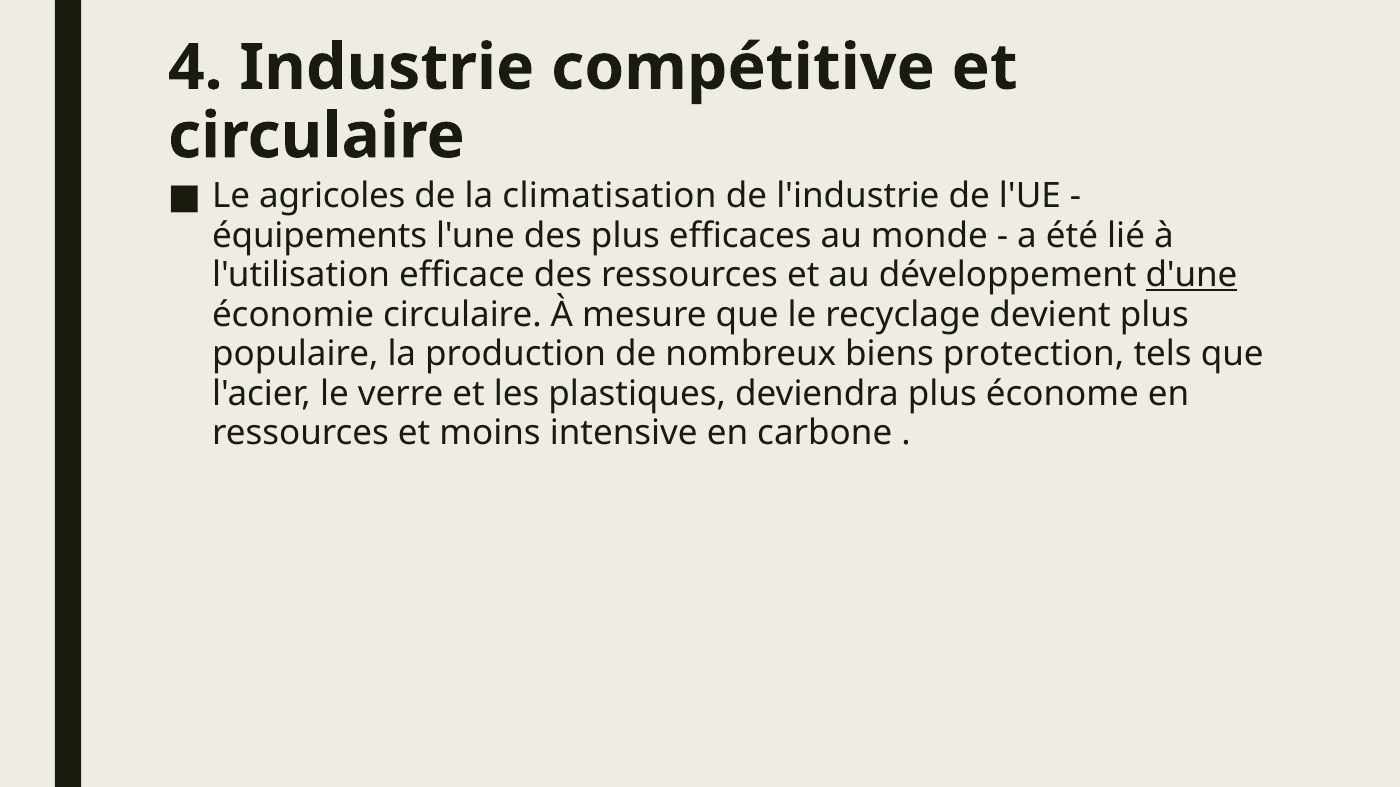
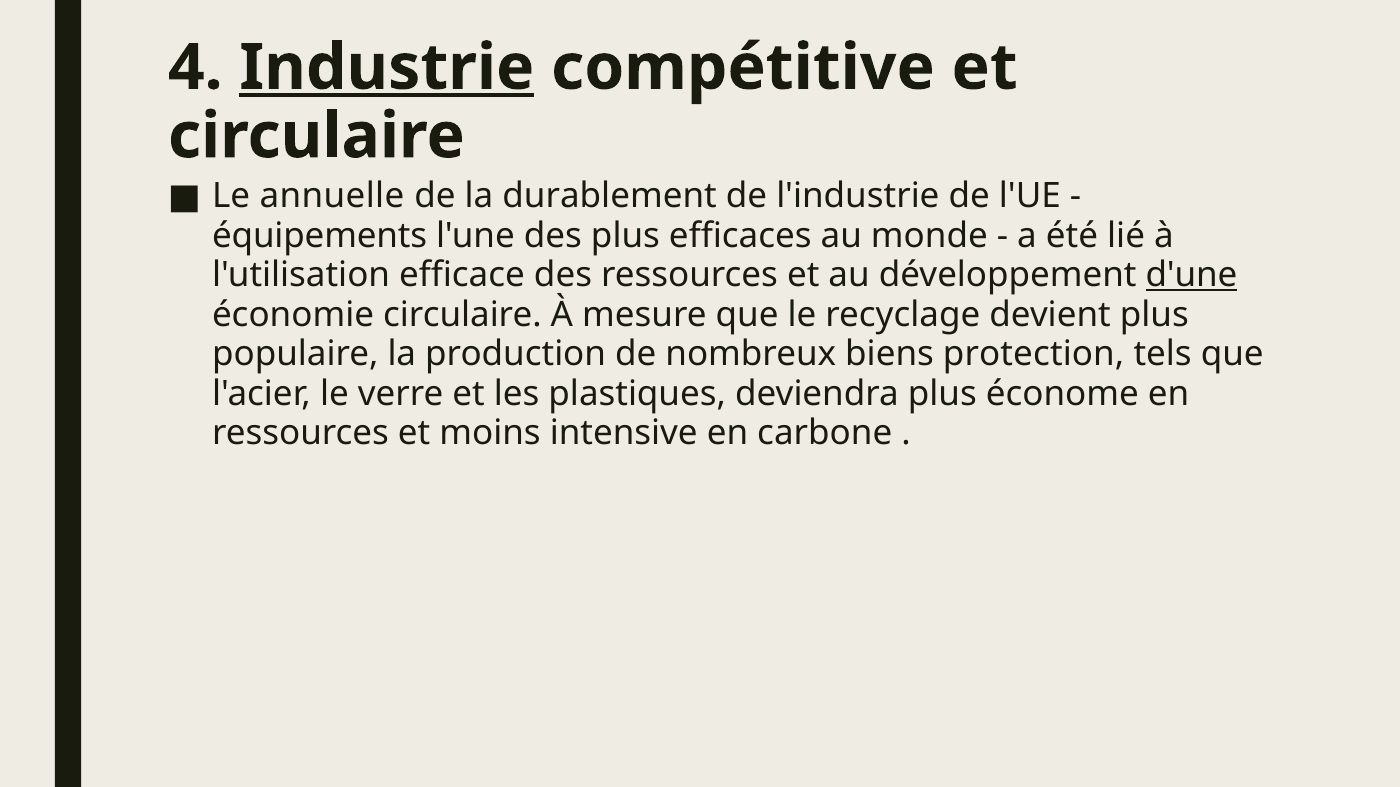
Industrie underline: none -> present
agricoles: agricoles -> annuelle
climatisation: climatisation -> durablement
